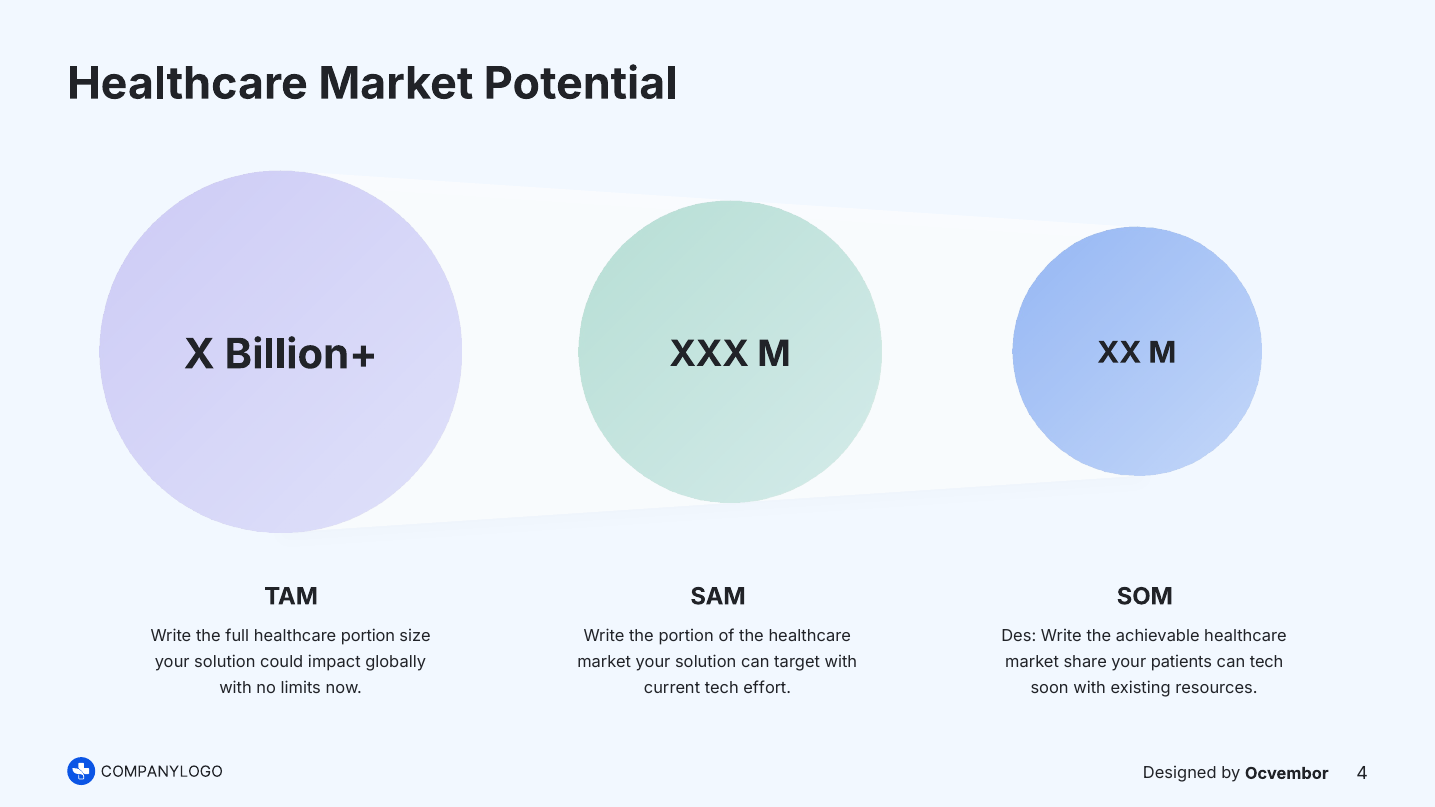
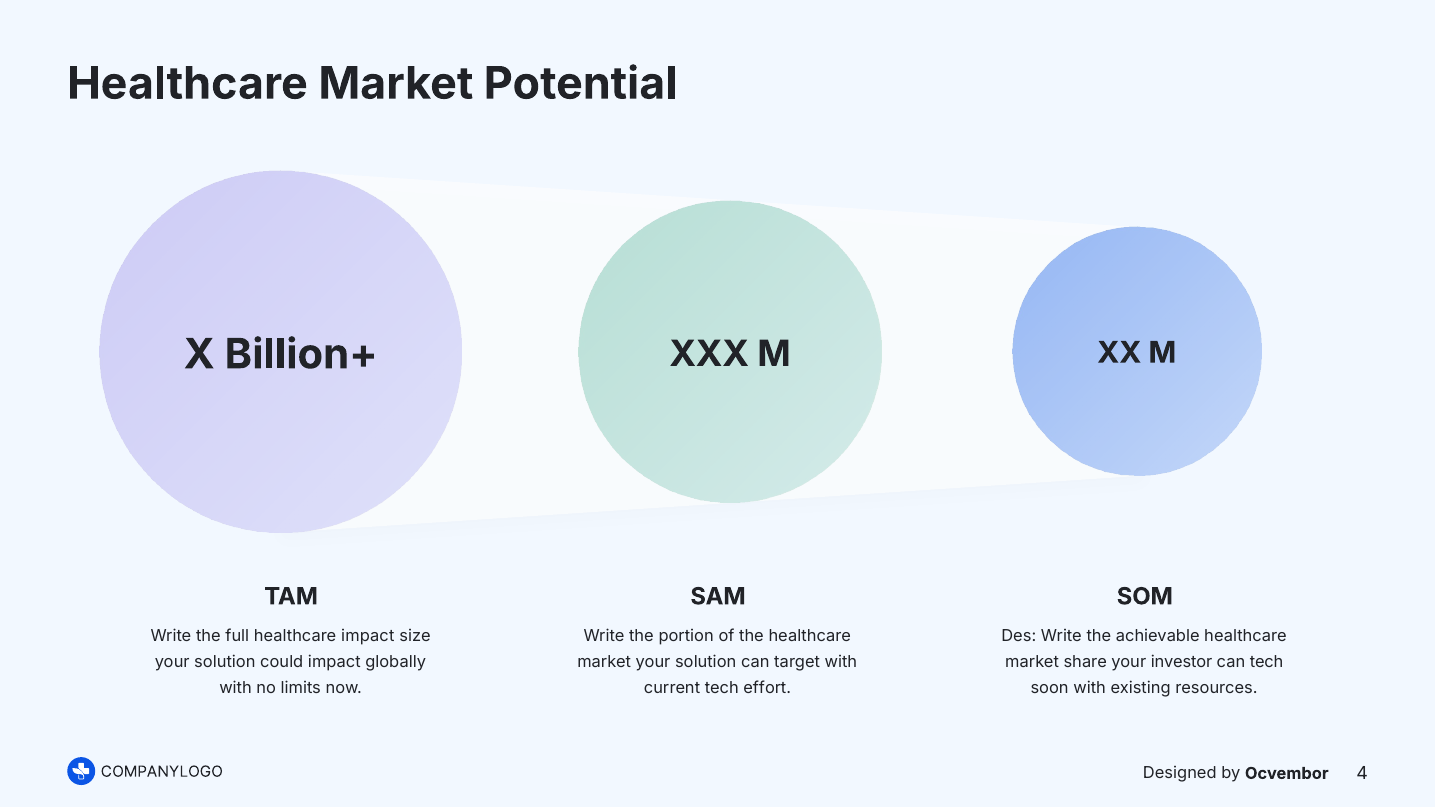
healthcare portion: portion -> impact
patients: patients -> investor
